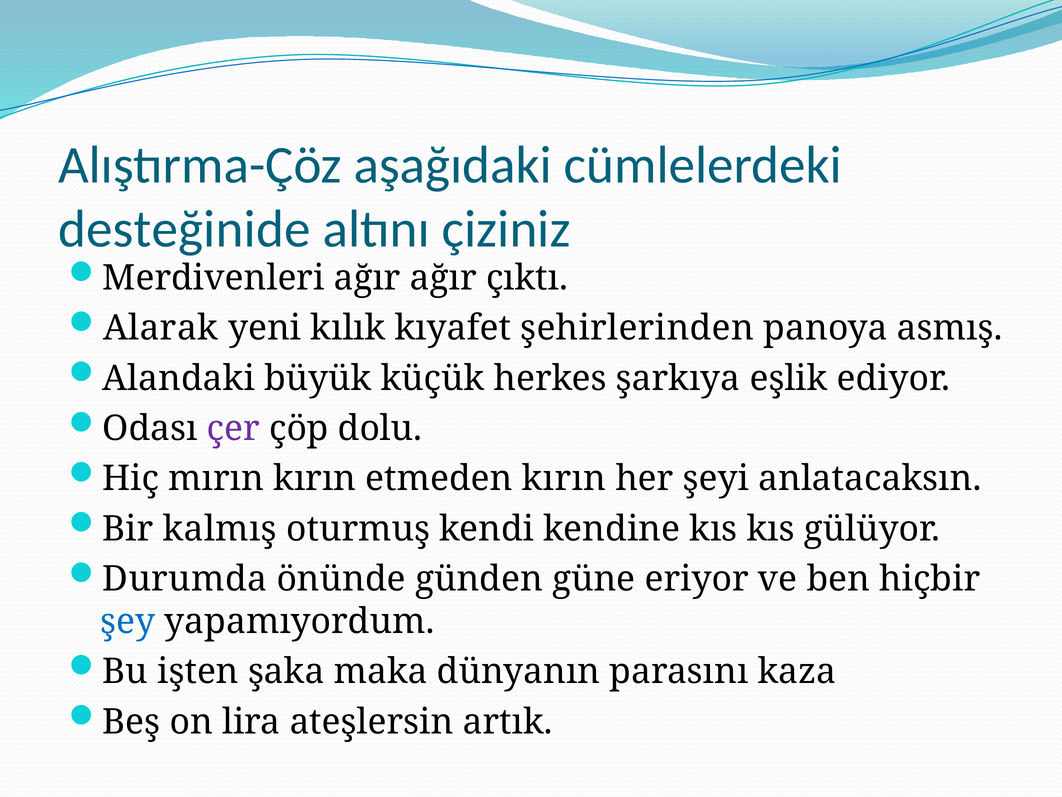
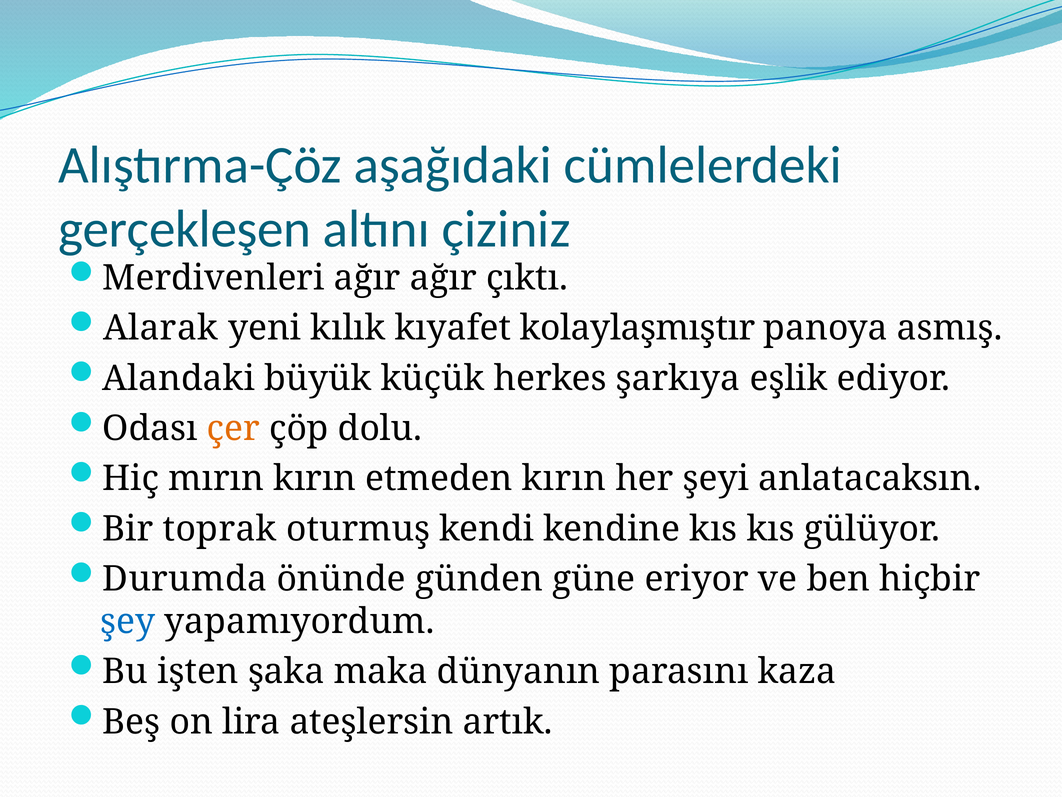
desteğinide: desteğinide -> gerçekleşen
şehirlerinden: şehirlerinden -> kolaylaşmıştır
çer colour: purple -> orange
kalmış: kalmış -> toprak
